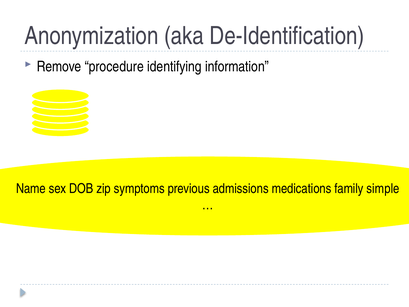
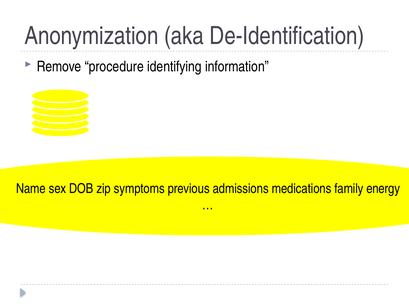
simple: simple -> energy
